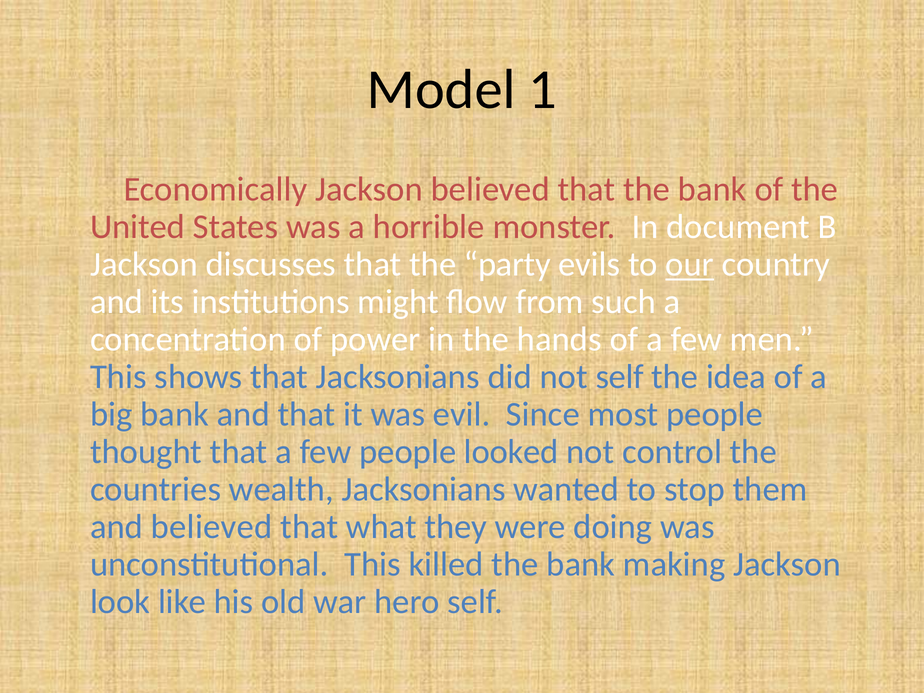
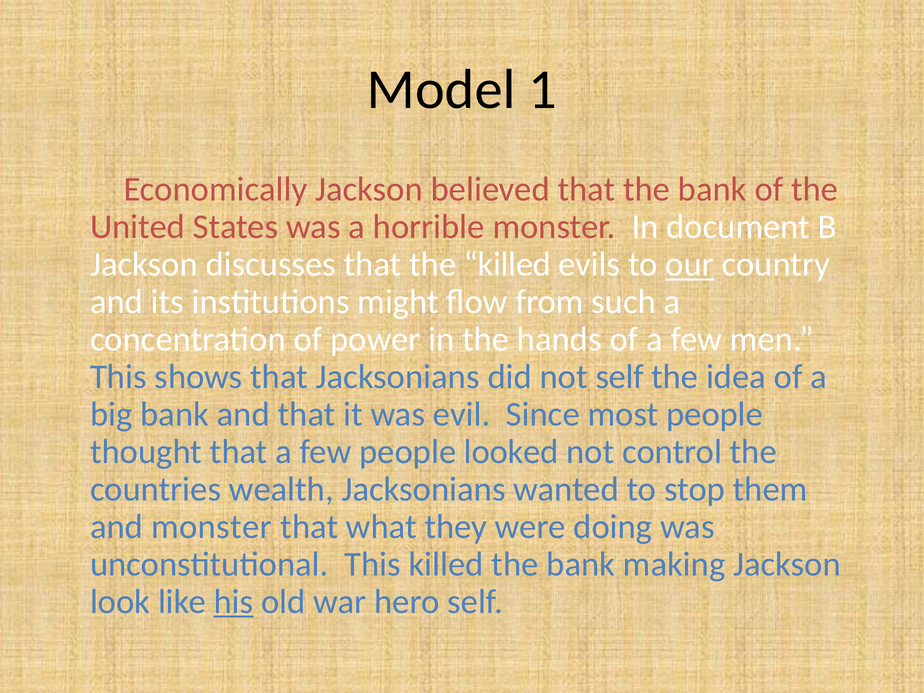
the party: party -> killed
and believed: believed -> monster
his underline: none -> present
